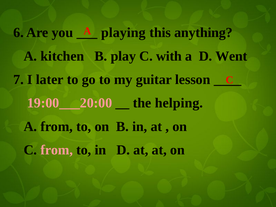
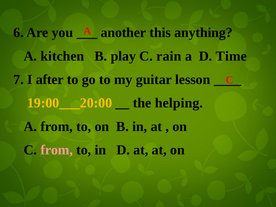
playing: playing -> another
with: with -> rain
Went: Went -> Time
later: later -> after
19:00___20:00 colour: pink -> yellow
